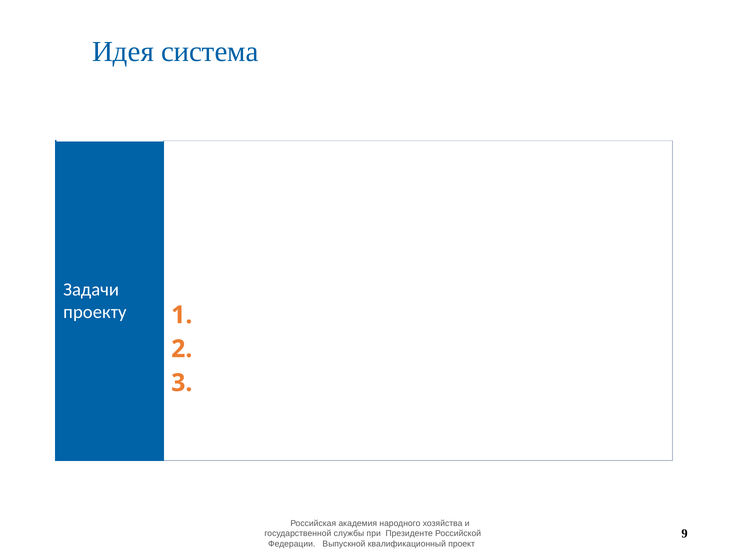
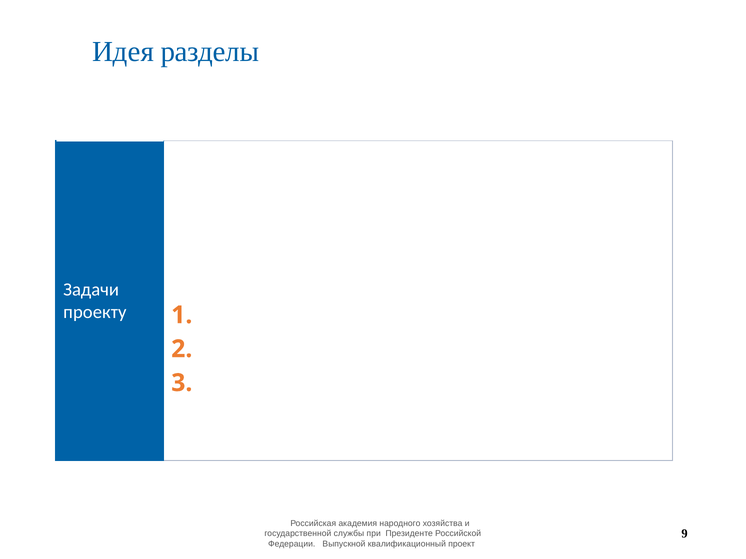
система: система -> разделы
